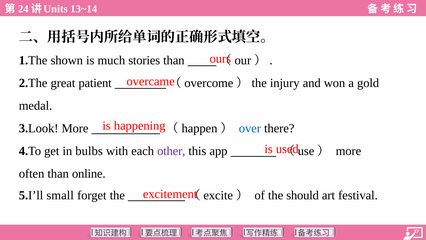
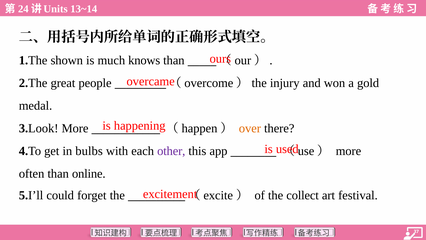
stories: stories -> knows
patient: patient -> people
over colour: blue -> orange
small: small -> could
should: should -> collect
